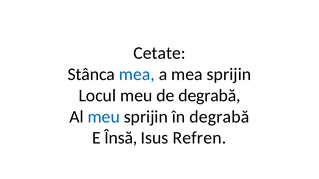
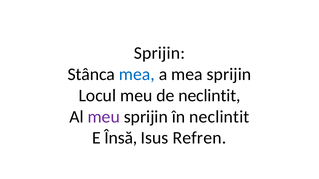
Cetate at (159, 53): Cetate -> Sprijin
de degrabă: degrabă -> neclintit
meu at (104, 117) colour: blue -> purple
în degrabă: degrabă -> neclintit
